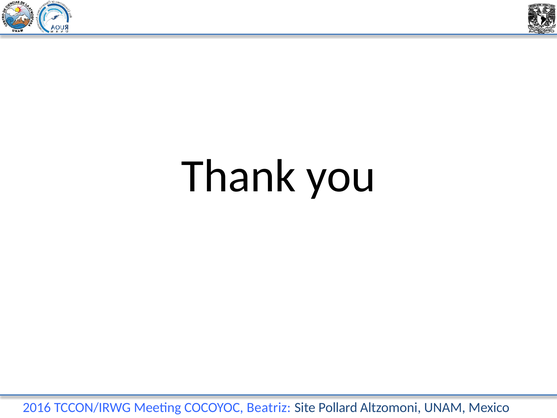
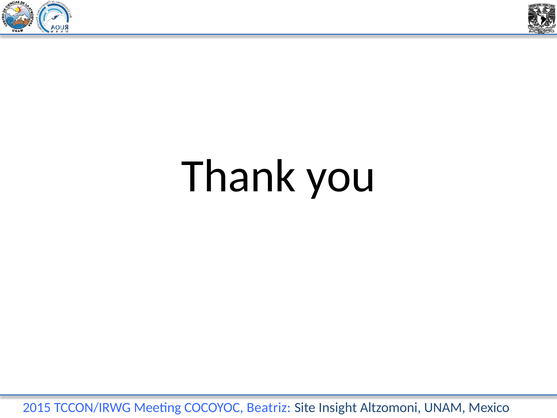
2016: 2016 -> 2015
Pollard: Pollard -> Insight
